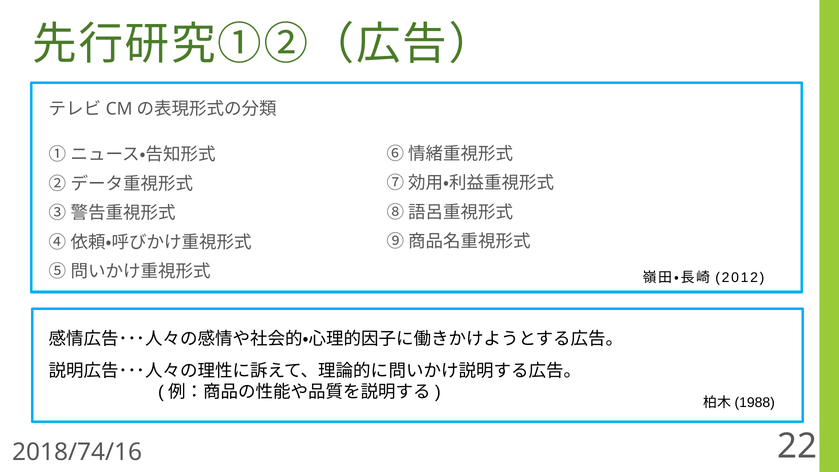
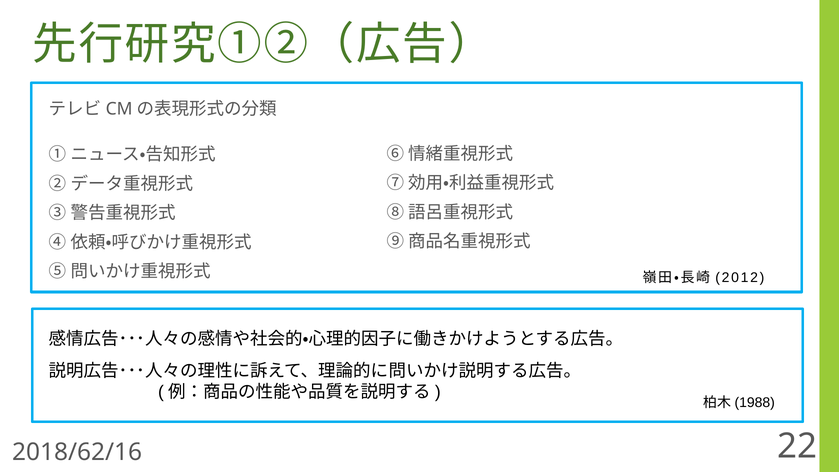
2018/74/16: 2018/74/16 -> 2018/62/16
